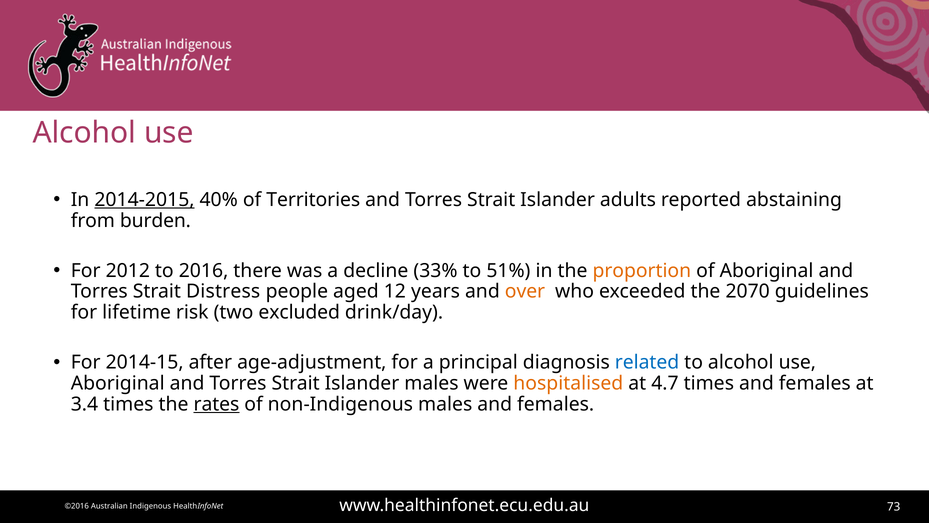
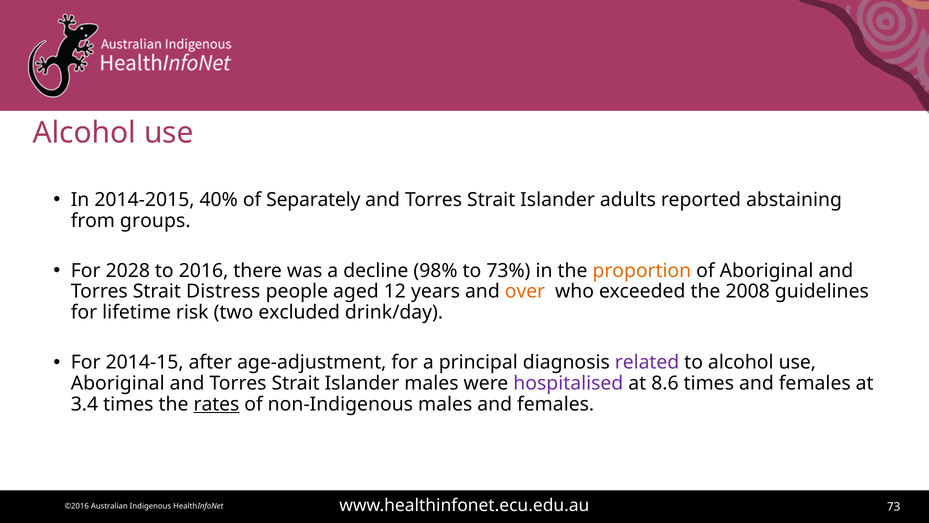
2014-2015 underline: present -> none
Territories: Territories -> Separately
burden: burden -> groups
2012: 2012 -> 2028
33%: 33% -> 98%
51%: 51% -> 73%
2070: 2070 -> 2008
related colour: blue -> purple
hospitalised colour: orange -> purple
4.7: 4.7 -> 8.6
